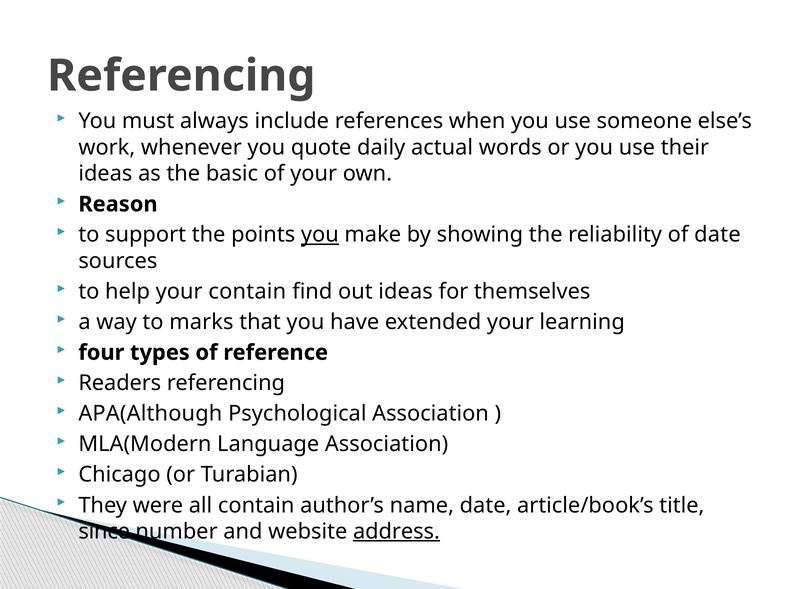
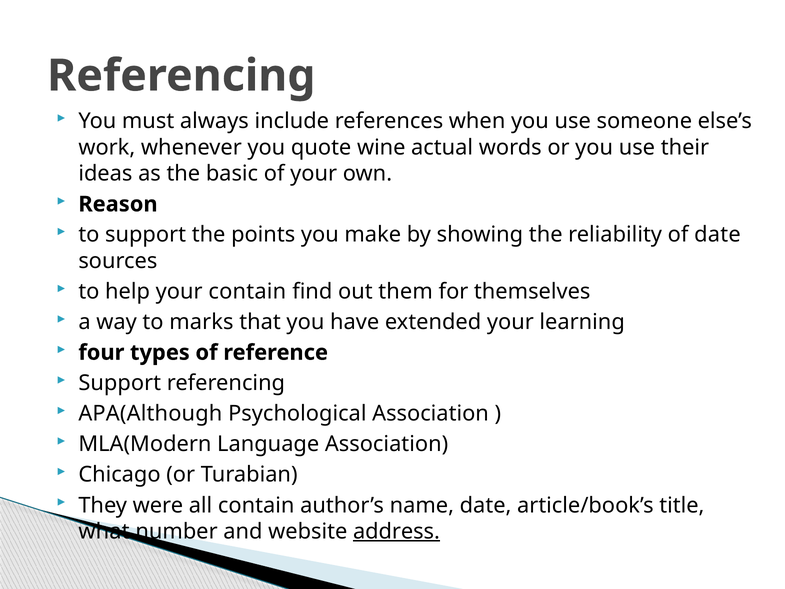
daily: daily -> wine
you at (320, 235) underline: present -> none
out ideas: ideas -> them
Readers at (120, 383): Readers -> Support
since: since -> what
